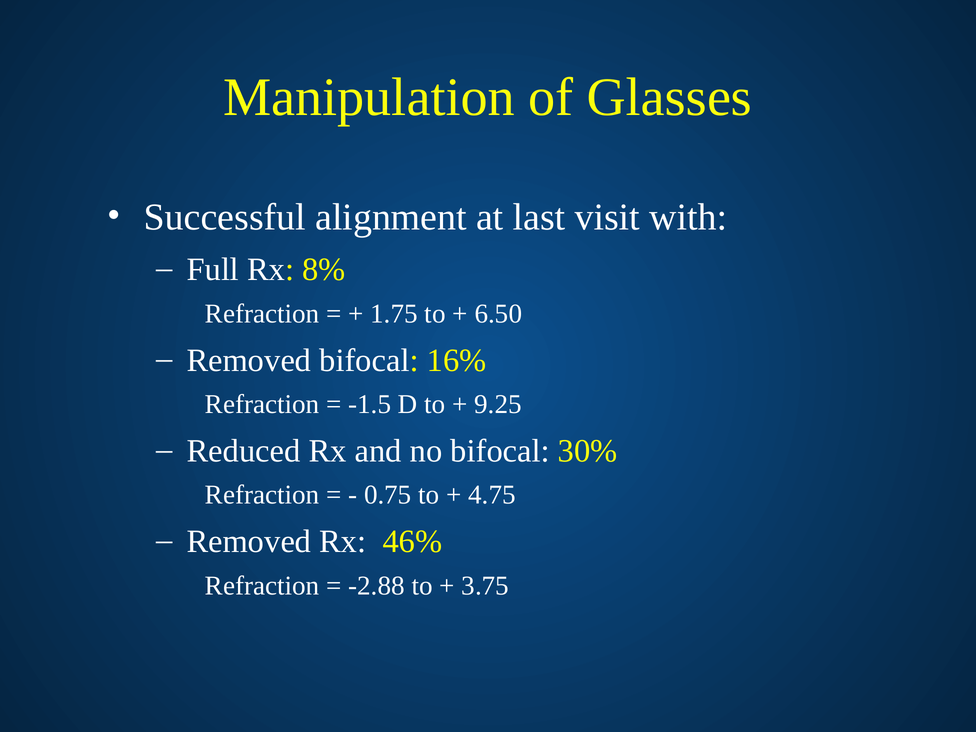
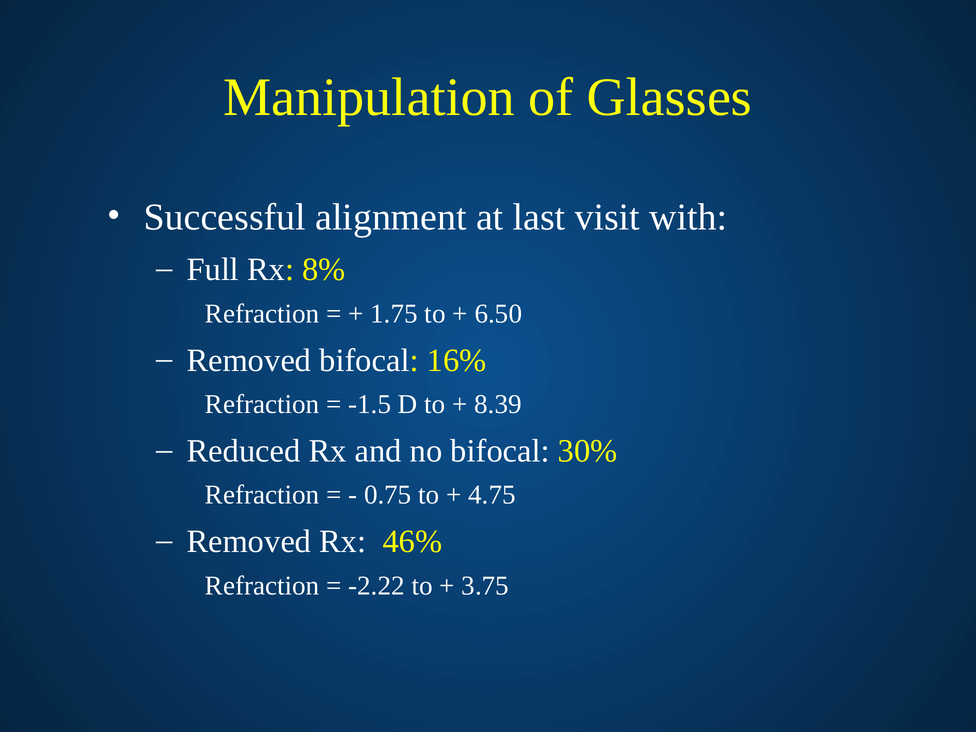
9.25: 9.25 -> 8.39
-2.88: -2.88 -> -2.22
